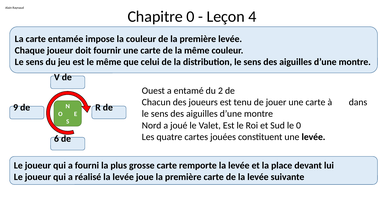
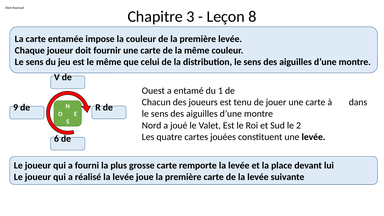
Chapitre 0: 0 -> 3
4: 4 -> 8
2: 2 -> 1
le 0: 0 -> 2
